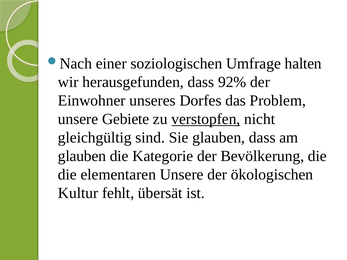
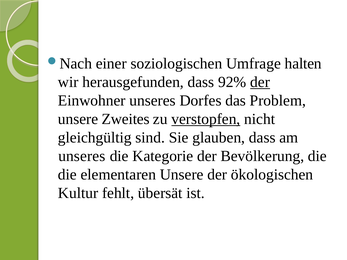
der at (260, 82) underline: none -> present
Gebiete: Gebiete -> Zweites
glauben at (82, 156): glauben -> unseres
